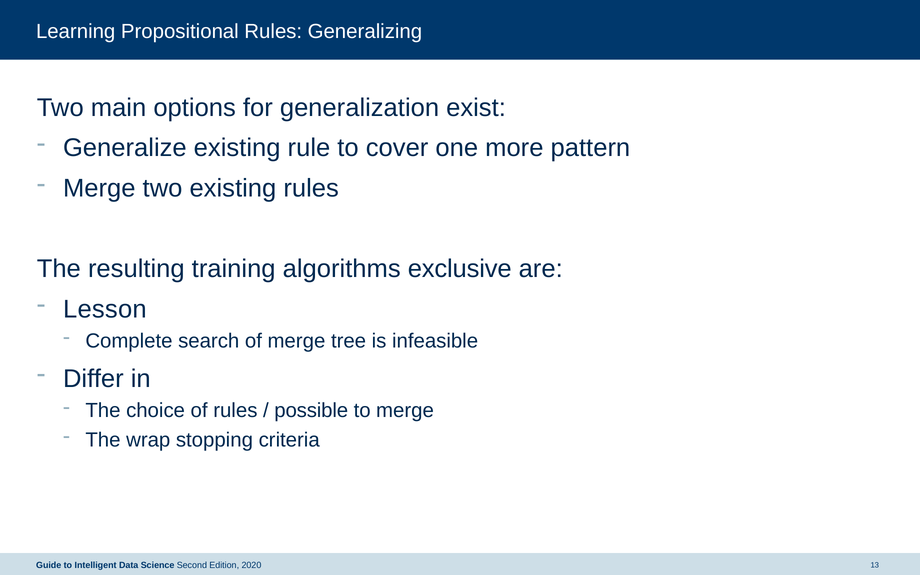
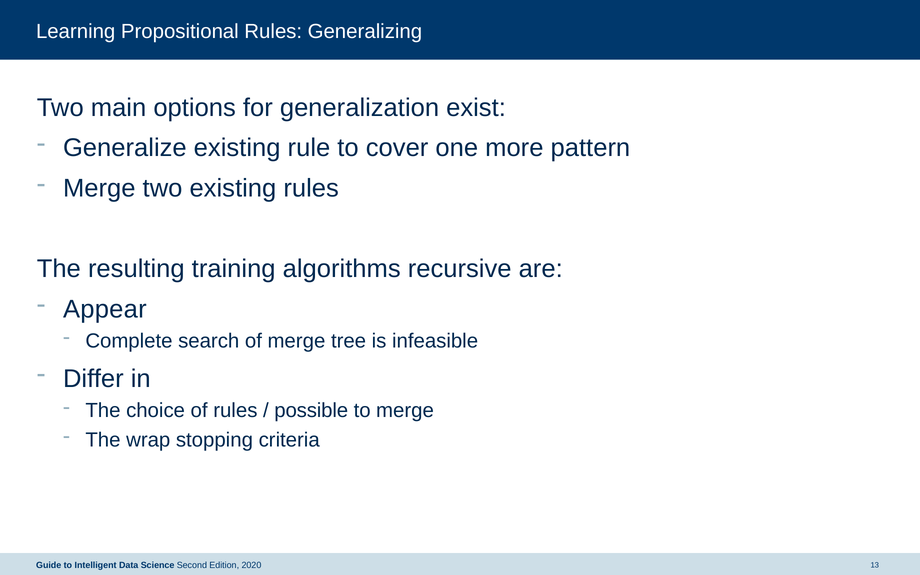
exclusive: exclusive -> recursive
Lesson: Lesson -> Appear
